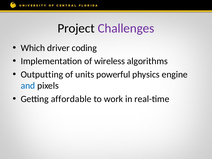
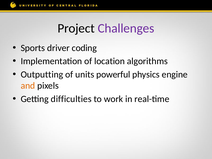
Which: Which -> Sports
wireless: wireless -> location
and colour: blue -> orange
affordable: affordable -> difficulties
